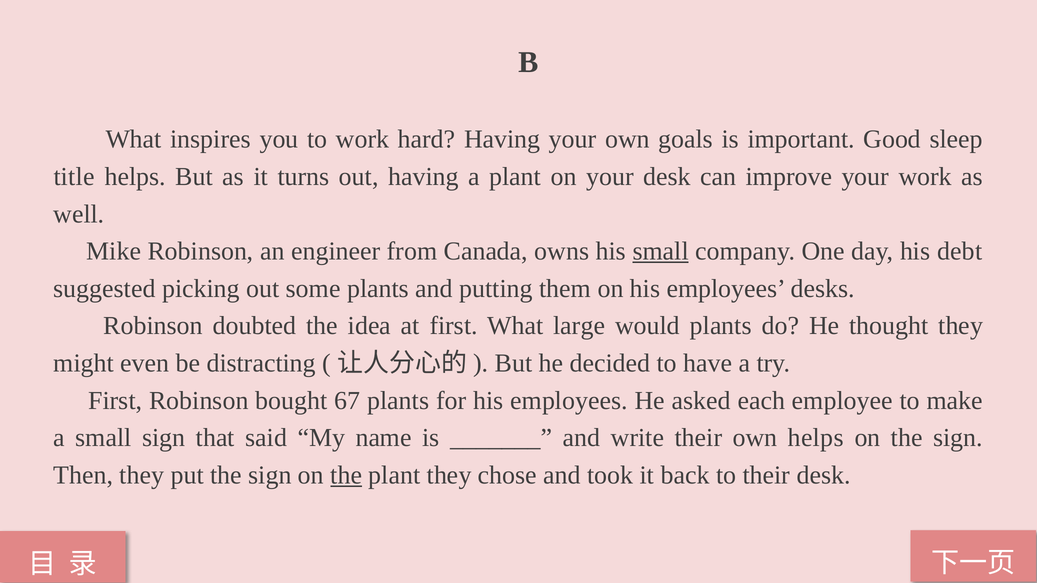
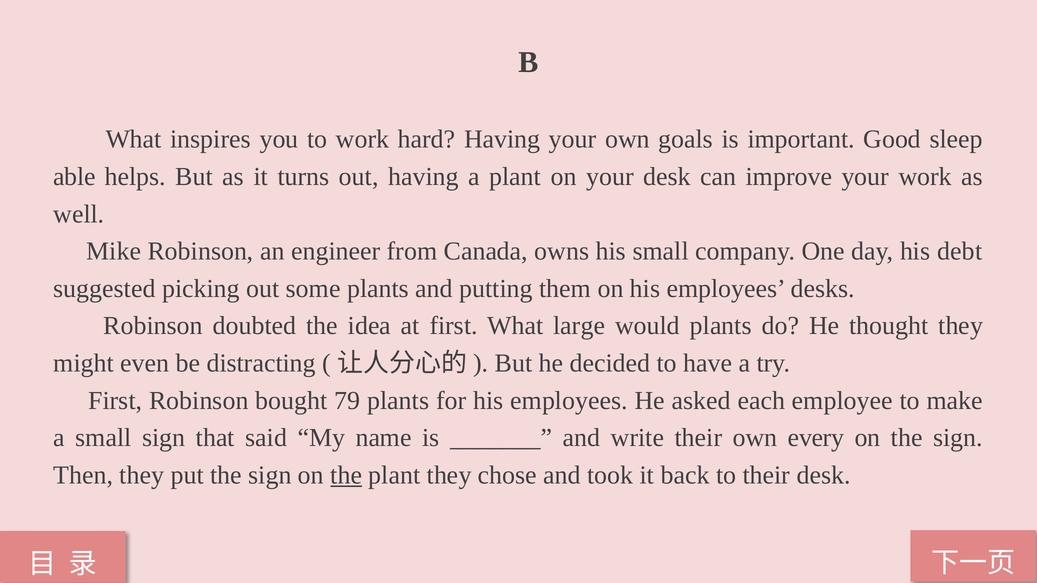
title: title -> able
small at (661, 251) underline: present -> none
67: 67 -> 79
own helps: helps -> every
